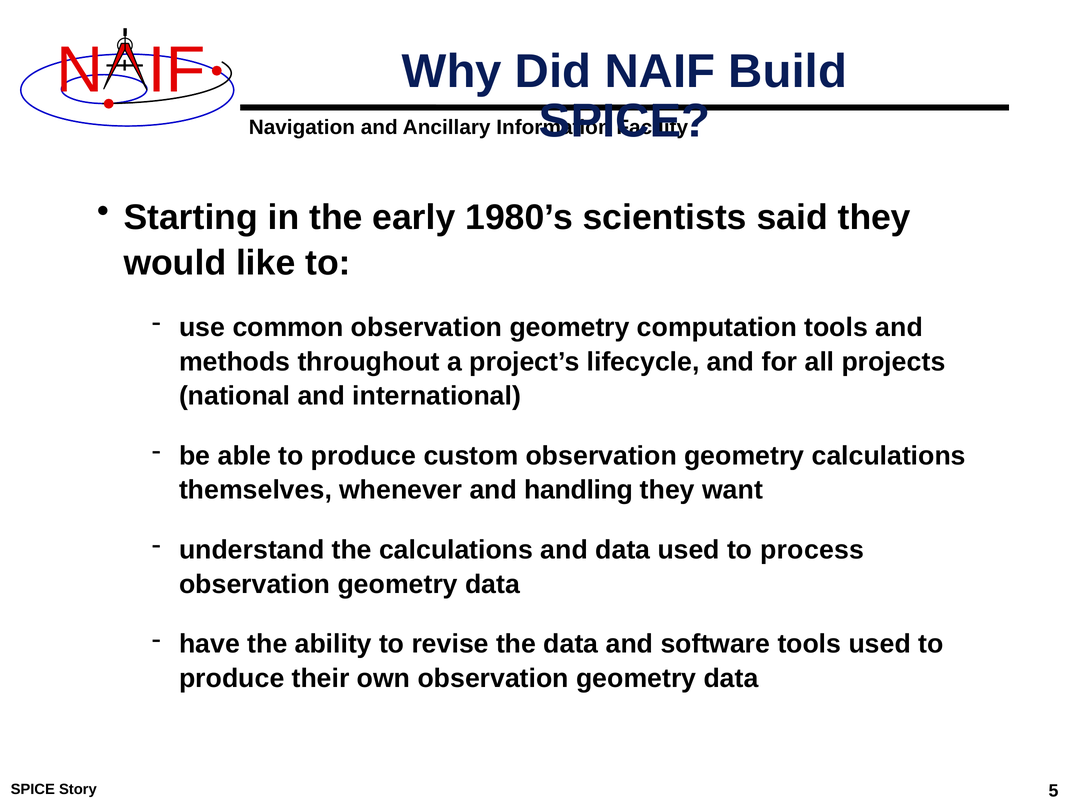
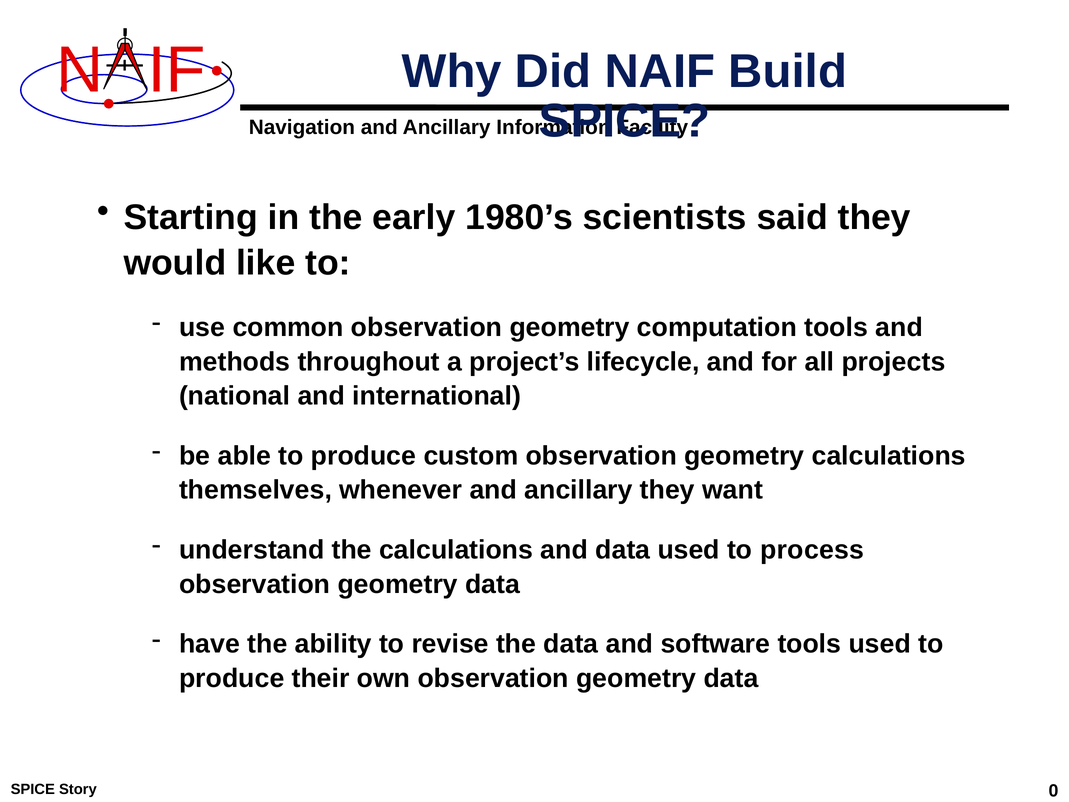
whenever and handling: handling -> ancillary
5: 5 -> 0
